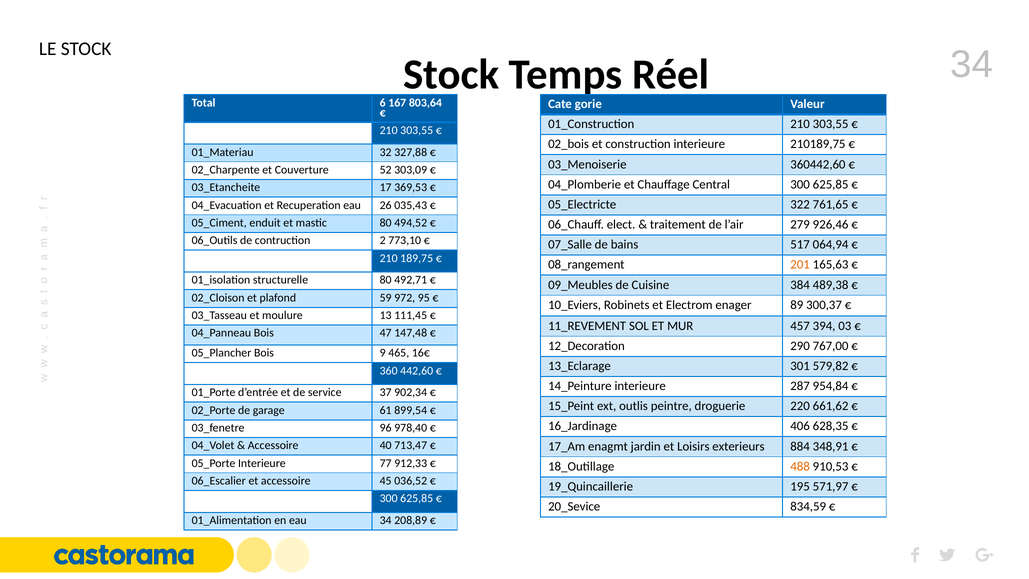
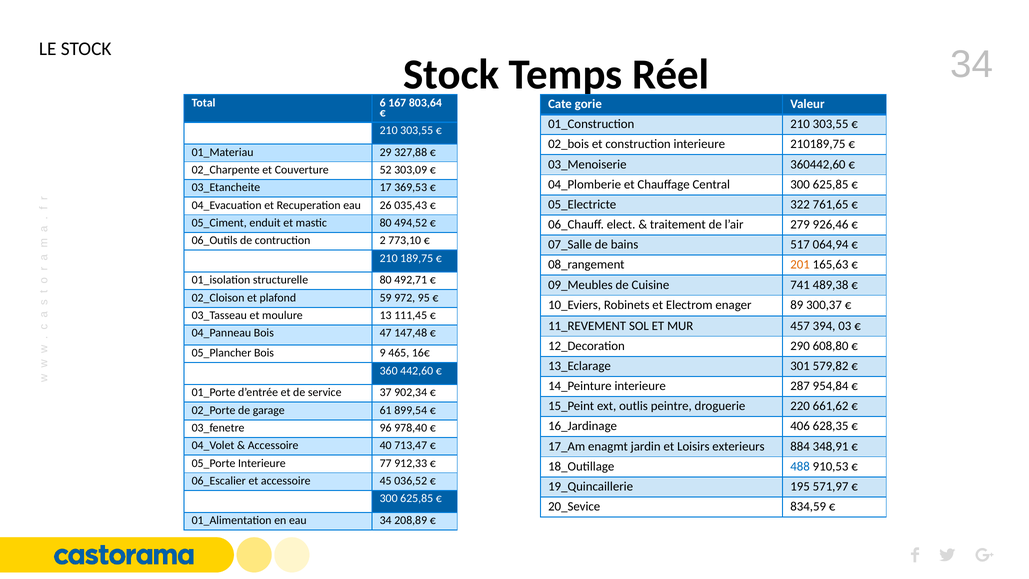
32: 32 -> 29
384: 384 -> 741
767,00: 767,00 -> 608,80
488 colour: orange -> blue
